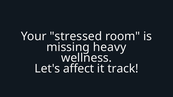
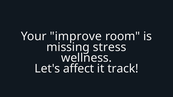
stressed: stressed -> improve
heavy: heavy -> stress
